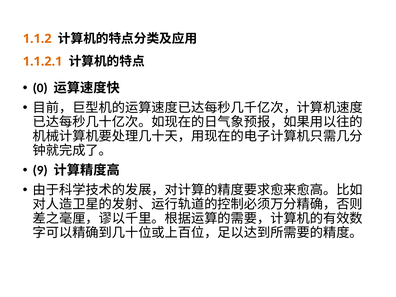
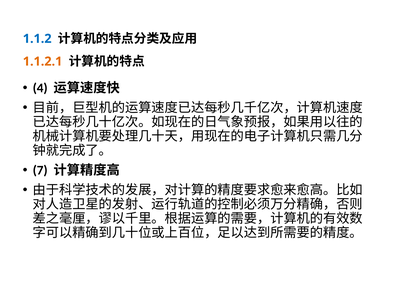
1.1.2 colour: orange -> blue
0: 0 -> 4
9: 9 -> 7
